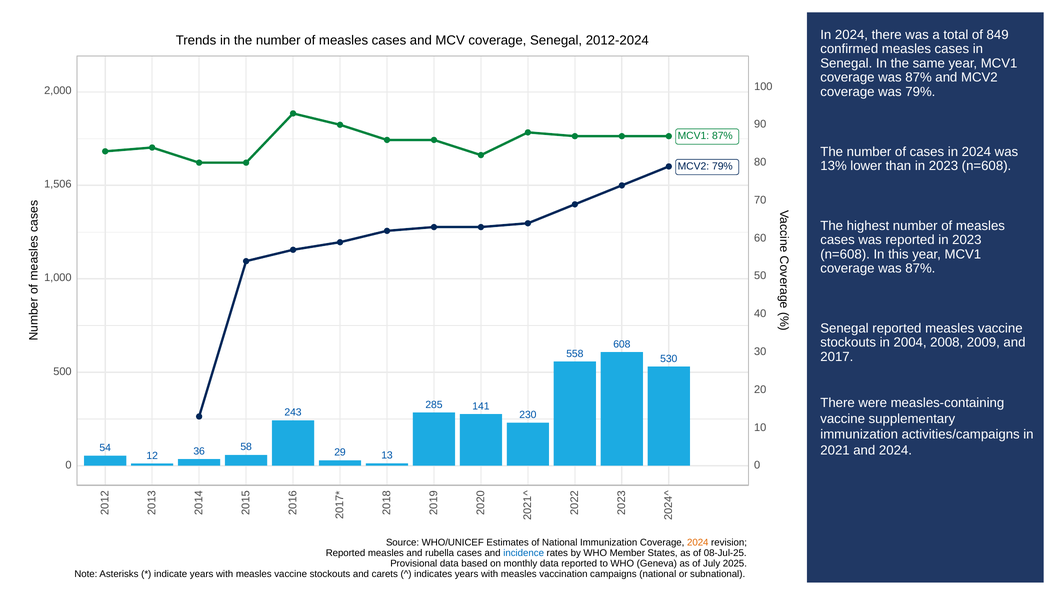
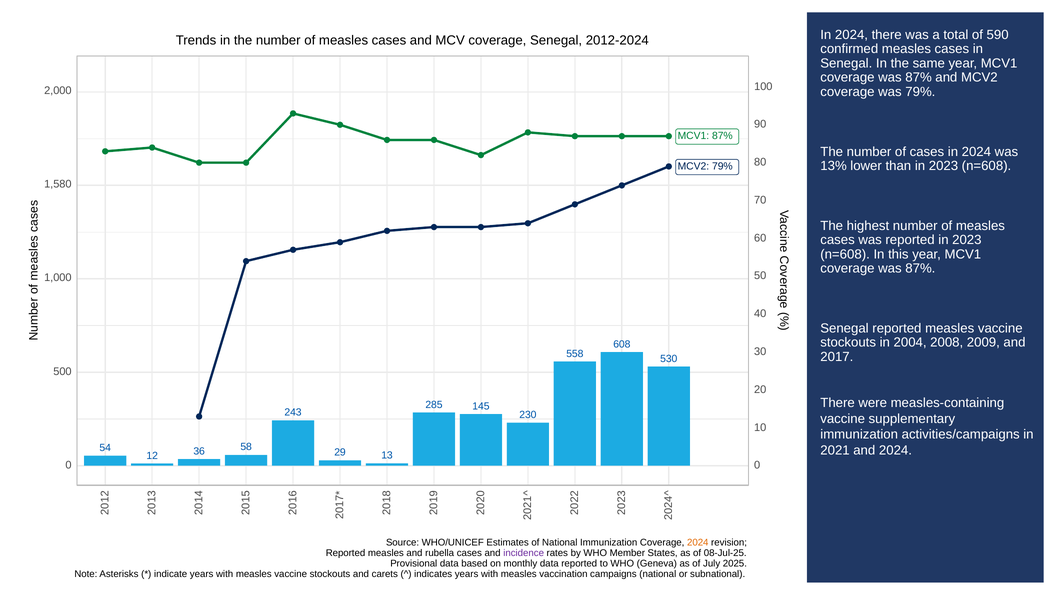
849: 849 -> 590
1,506: 1,506 -> 1,580
141: 141 -> 145
incidence colour: blue -> purple
